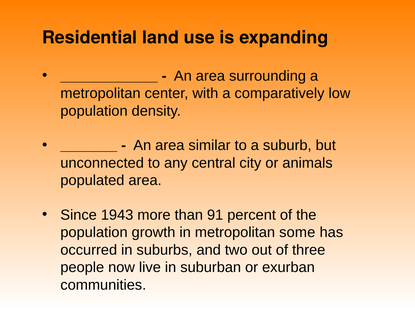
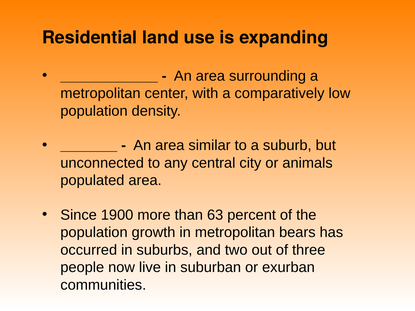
1943: 1943 -> 1900
91: 91 -> 63
some: some -> bears
